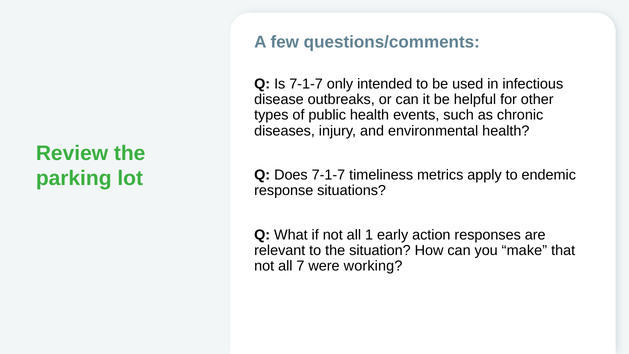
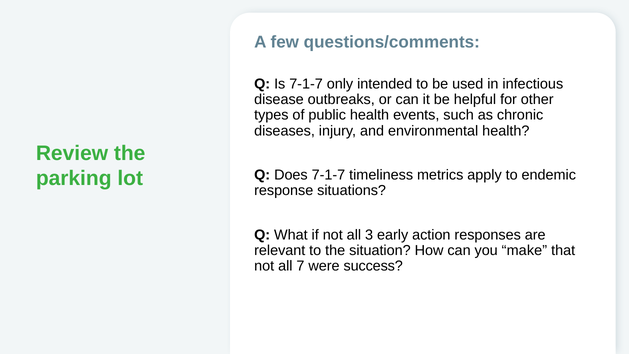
1: 1 -> 3
working: working -> success
